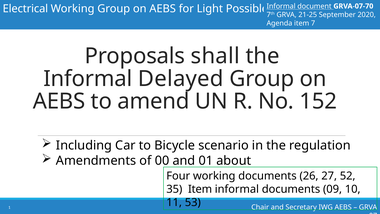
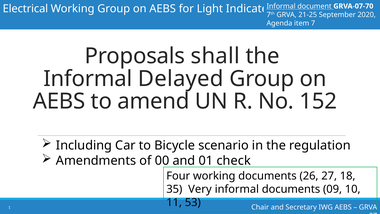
Possible: Possible -> Indicate
about: about -> check
52: 52 -> 18
35 Item: Item -> Very
